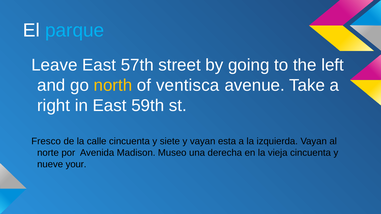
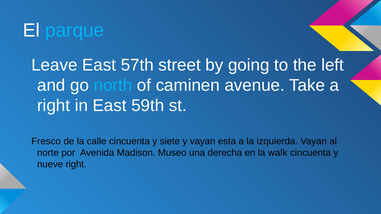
north colour: yellow -> light blue
ventisca: ventisca -> caminen
vieja: vieja -> walk
nueve your: your -> right
